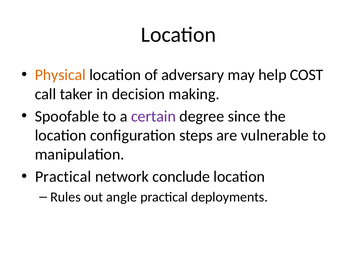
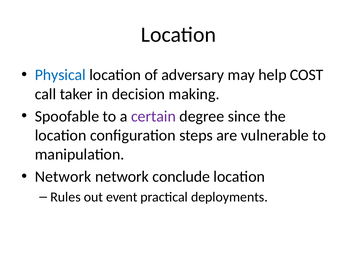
Physical colour: orange -> blue
Practical at (63, 176): Practical -> Network
angle: angle -> event
